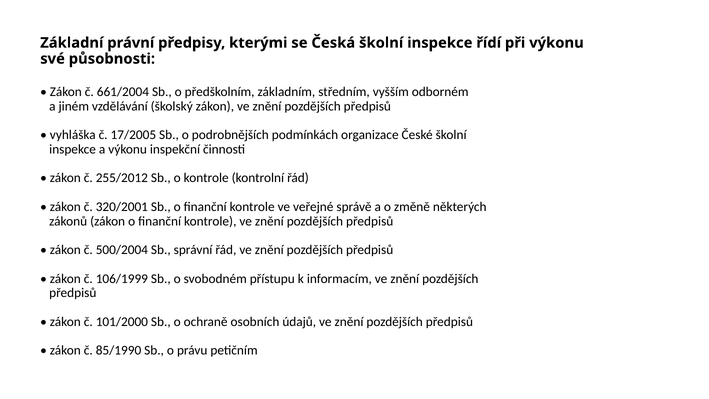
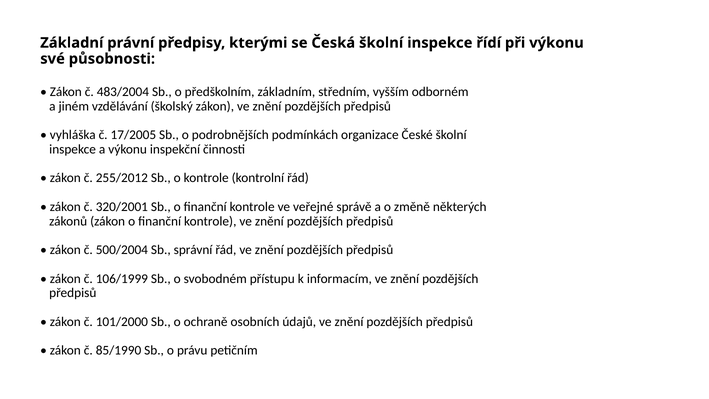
661/2004: 661/2004 -> 483/2004
